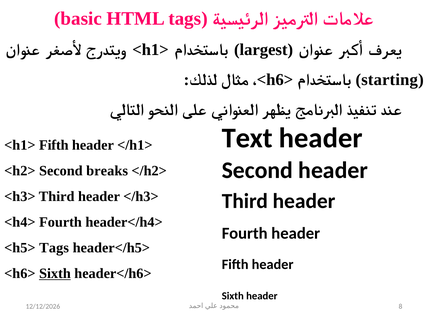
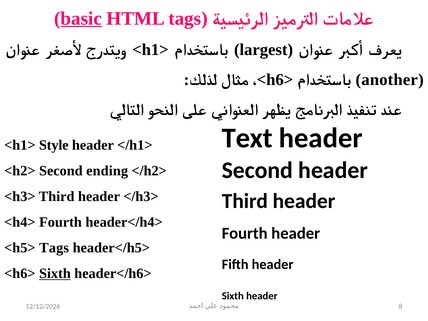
basic underline: none -> present
starting: starting -> another
<h1> Fifth: Fifth -> Style
breaks: breaks -> ending
